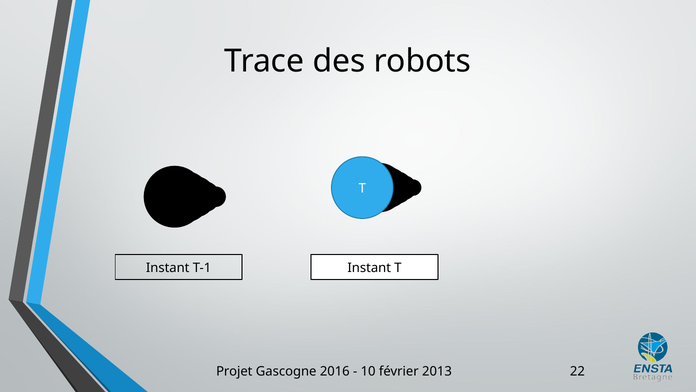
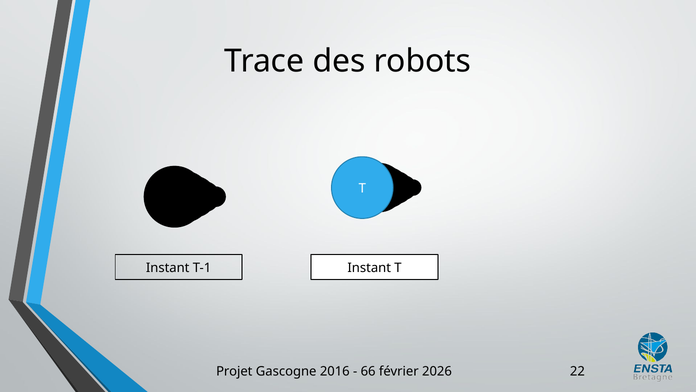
10: 10 -> 66
2013: 2013 -> 2026
